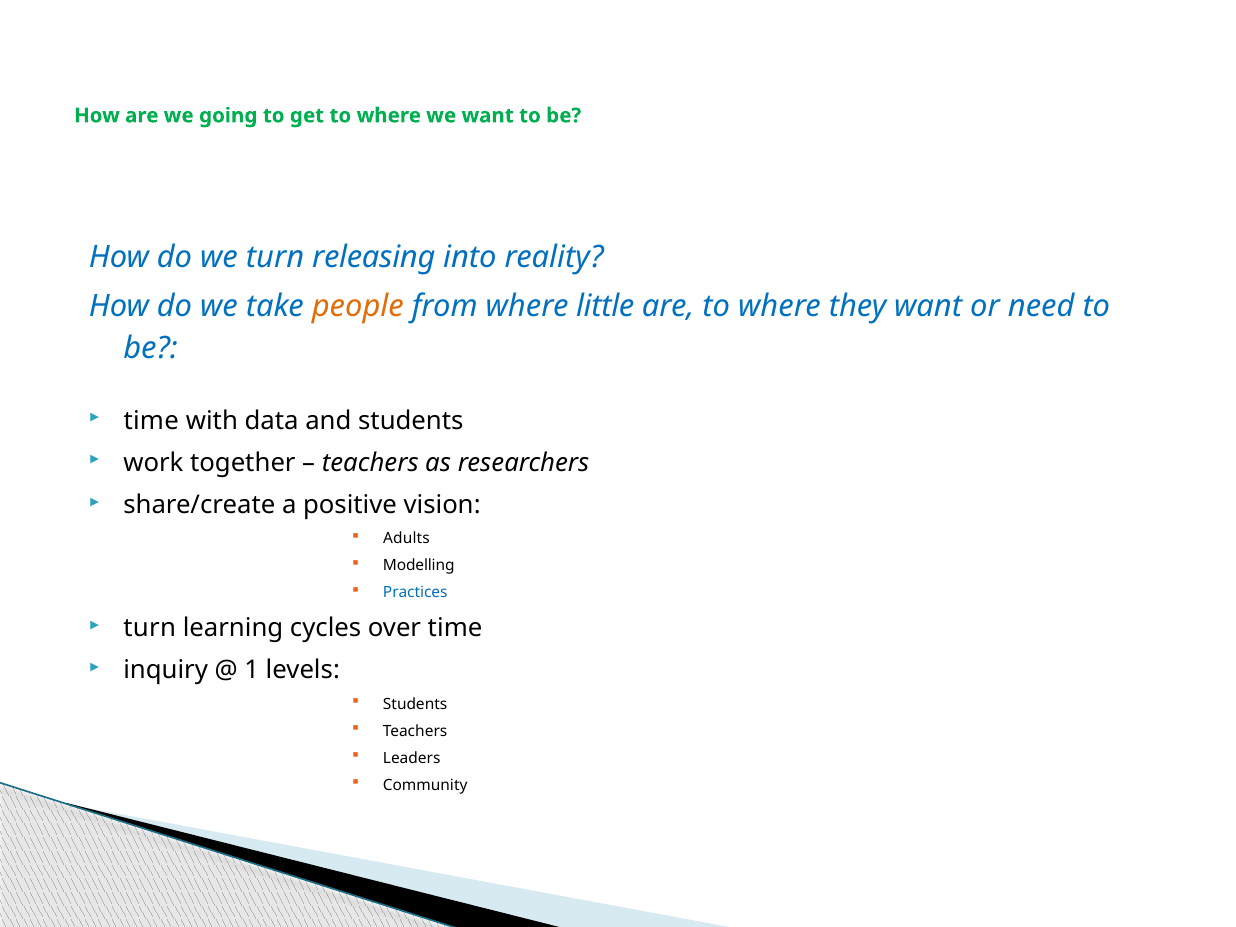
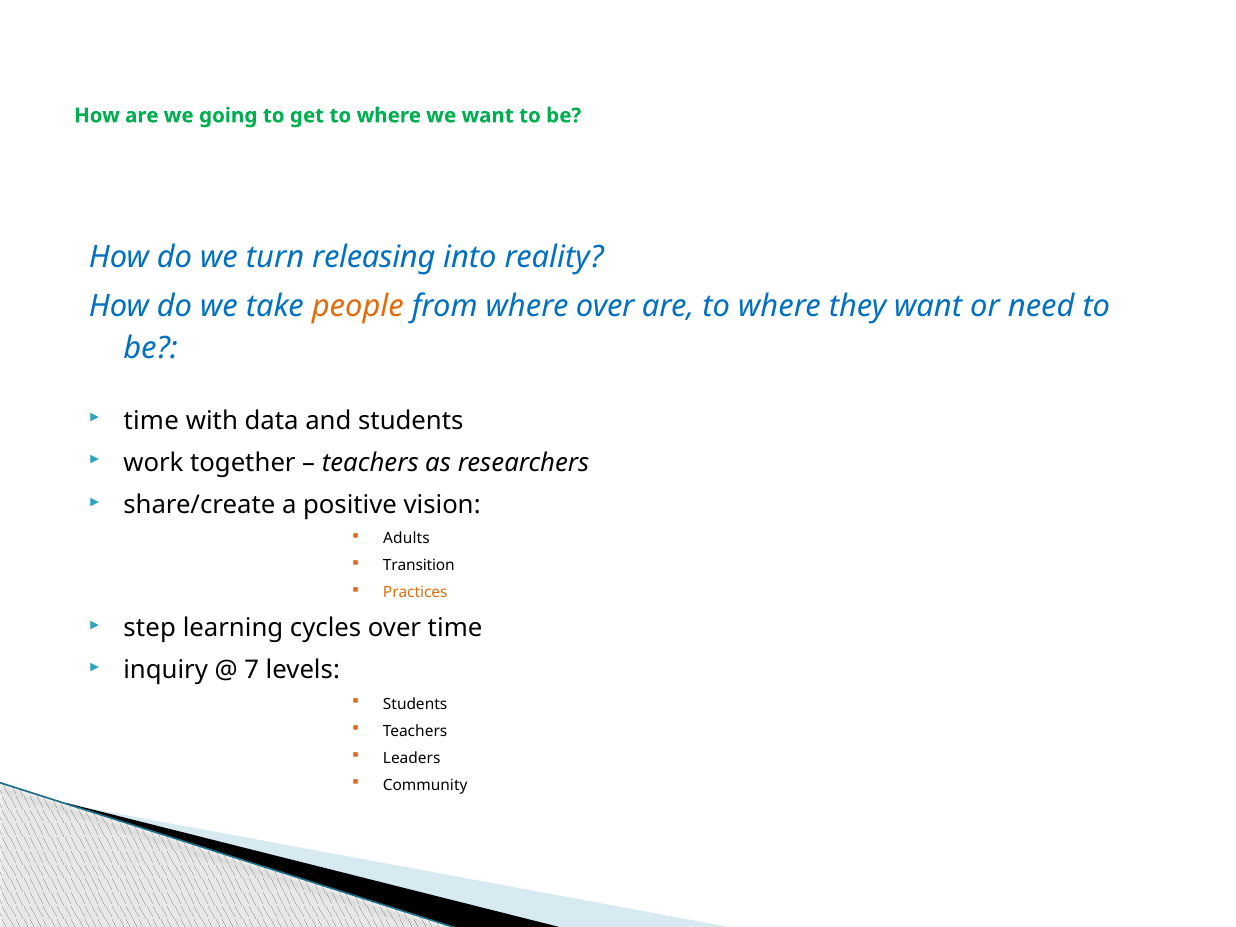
where little: little -> over
Modelling: Modelling -> Transition
Practices colour: blue -> orange
turn at (150, 628): turn -> step
1: 1 -> 7
